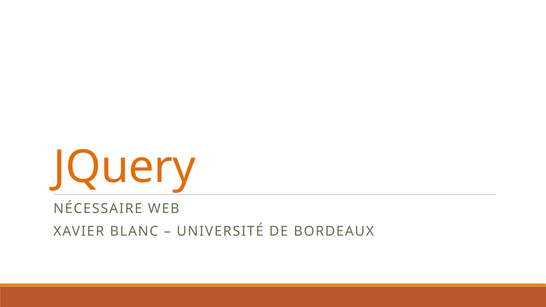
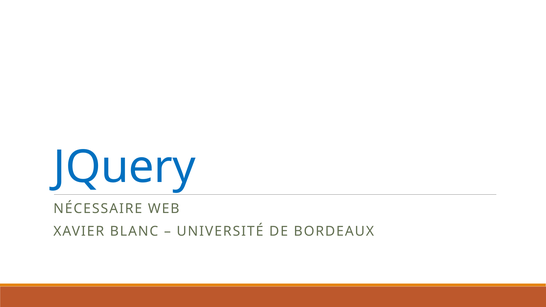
JQuery colour: orange -> blue
